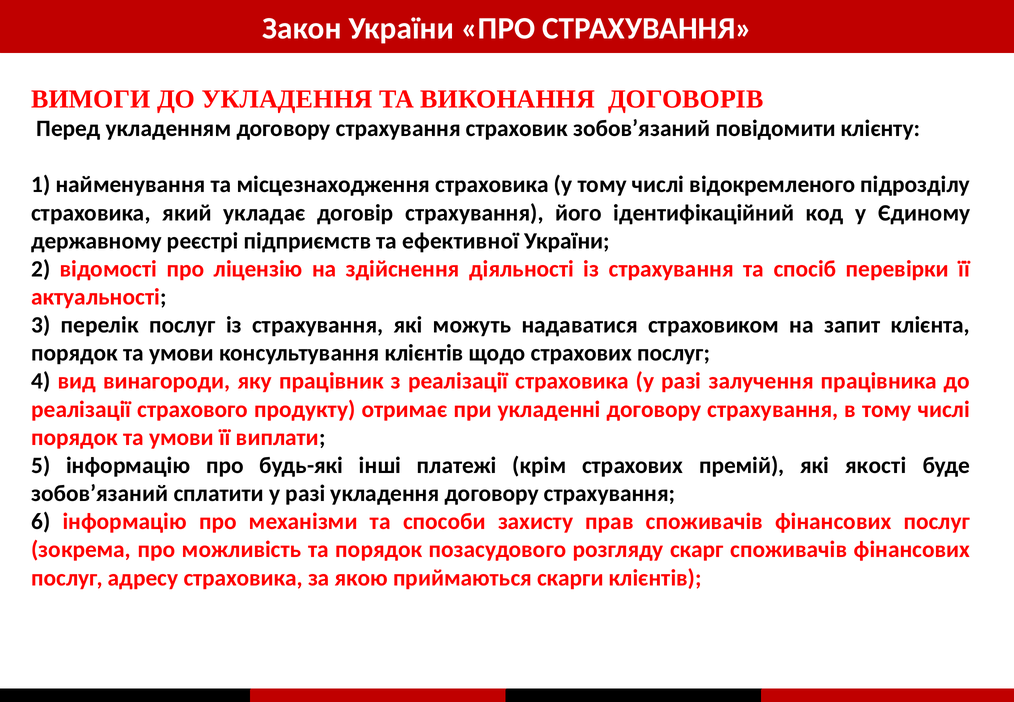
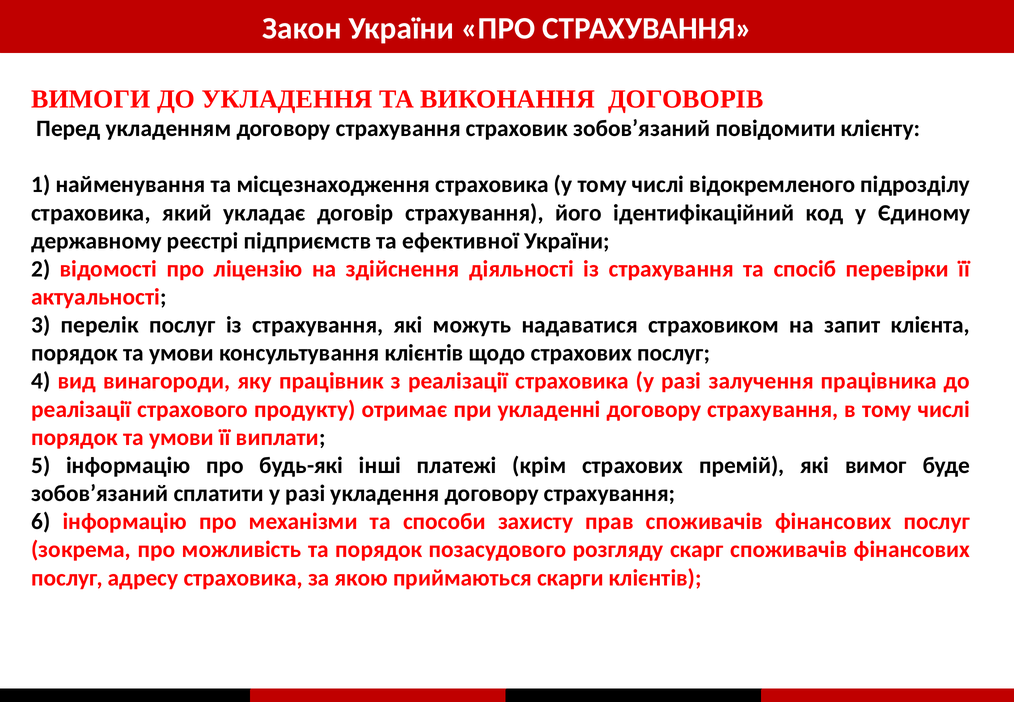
якості: якості -> вимог
